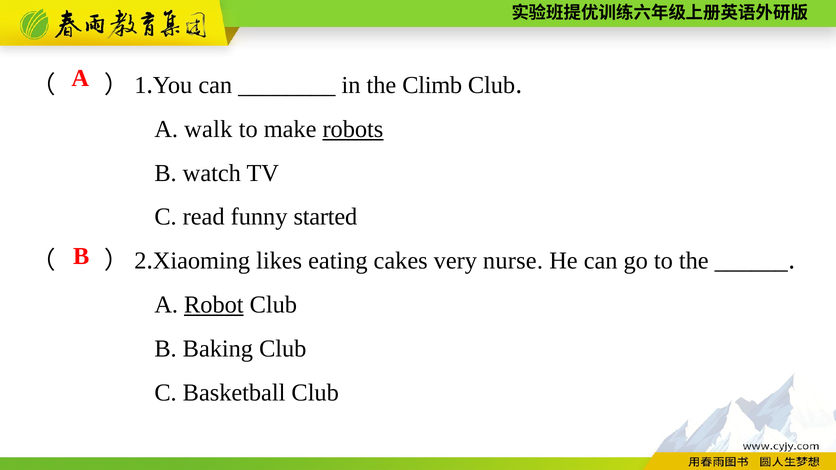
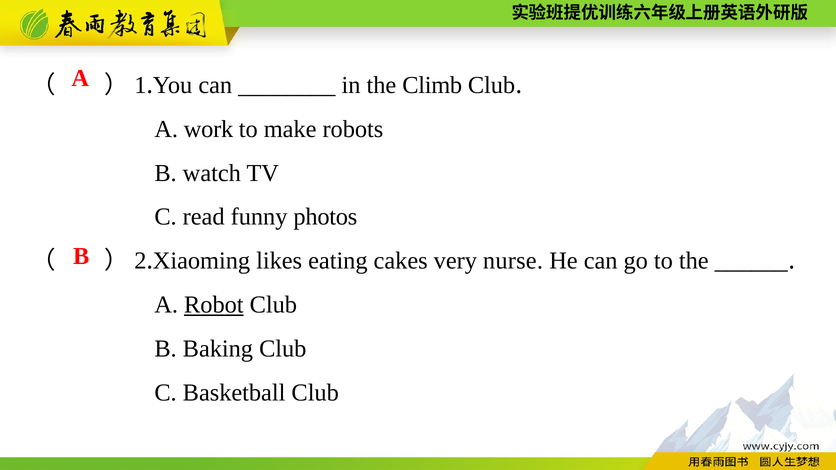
walk: walk -> work
robots underline: present -> none
started: started -> photos
